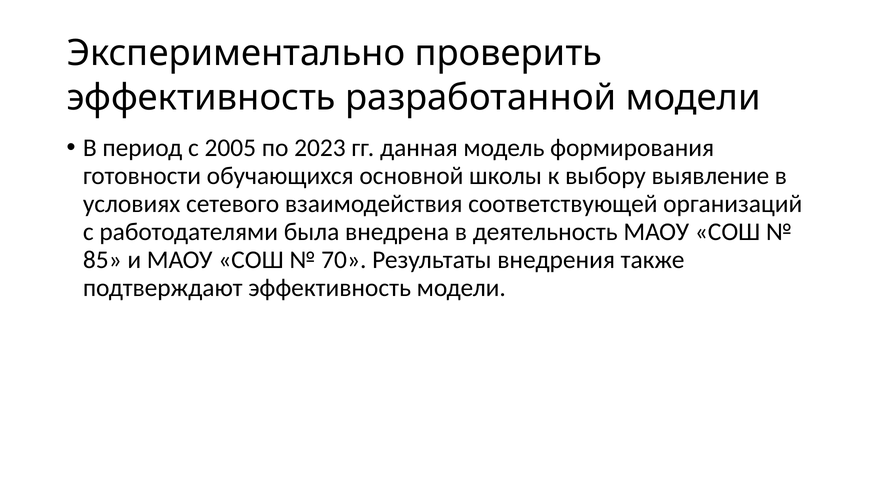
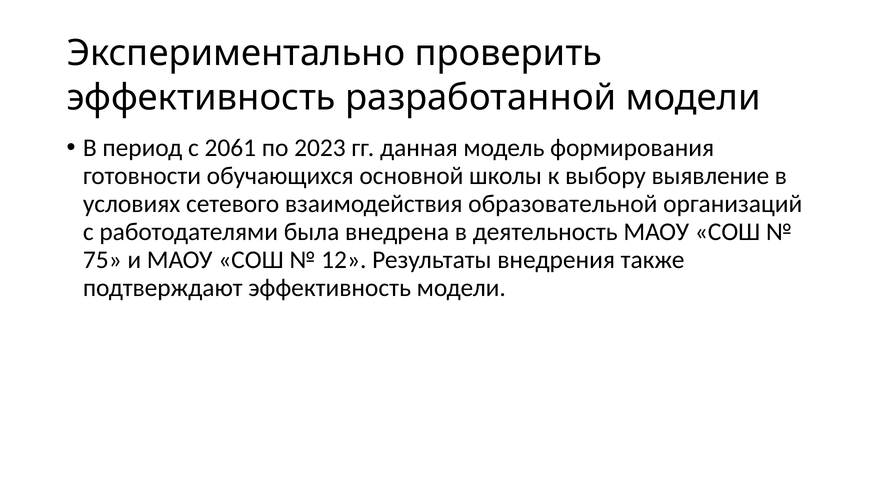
2005: 2005 -> 2061
соответствующей: соответствующей -> образовательной
85: 85 -> 75
70: 70 -> 12
